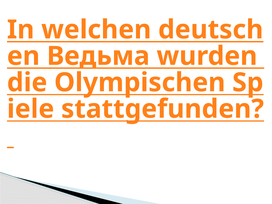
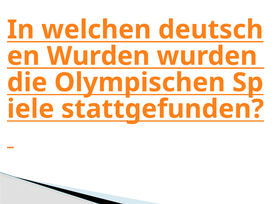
Ведьма at (98, 56): Ведьма -> Wurden
